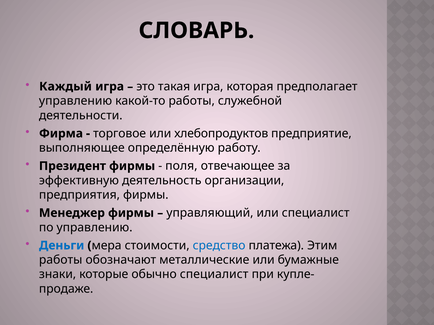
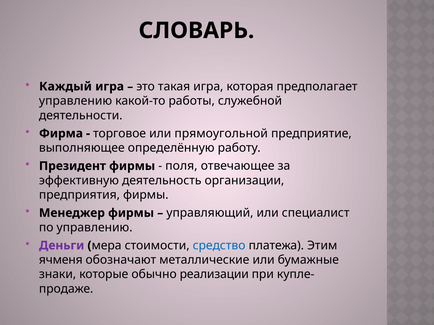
хлебопродуктов: хлебопродуктов -> прямоугольной
Деньги colour: blue -> purple
работы at (61, 260): работы -> ячменя
обычно специалист: специалист -> реализации
